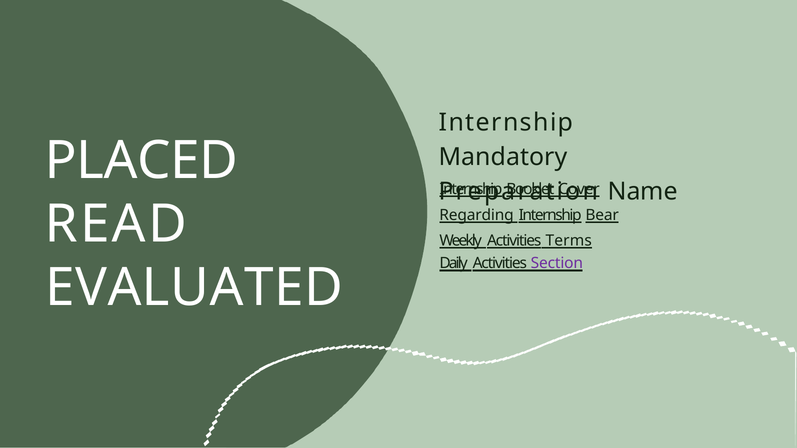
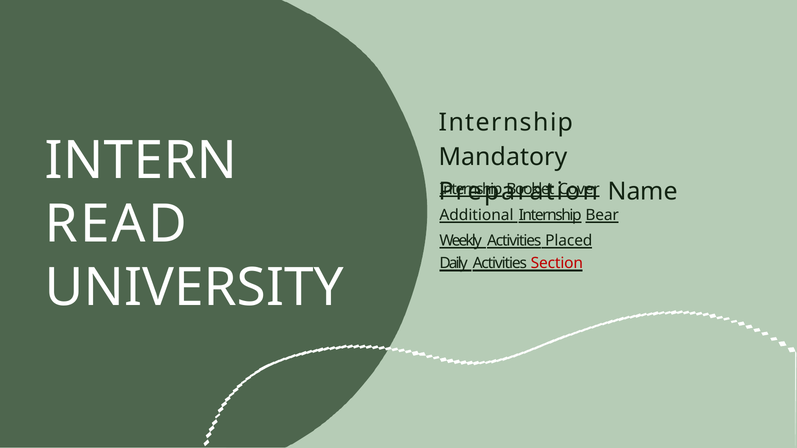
PLACED: PLACED -> INTERN
Regarding: Regarding -> Additional
Terms: Terms -> Placed
Section colour: purple -> red
EVALUATED: EVALUATED -> UNIVERSITY
